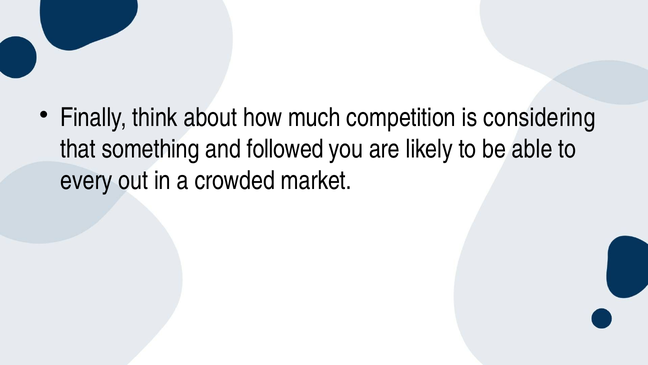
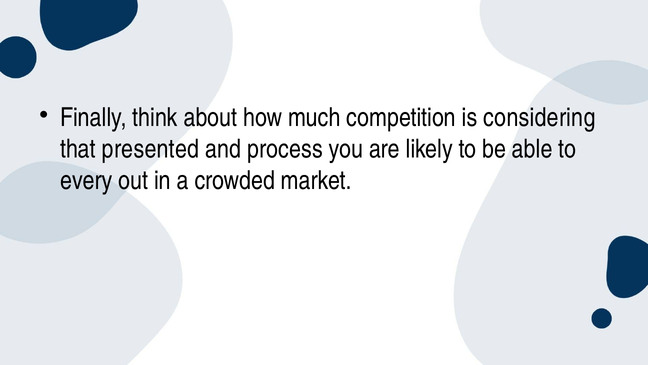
something: something -> presented
followed: followed -> process
